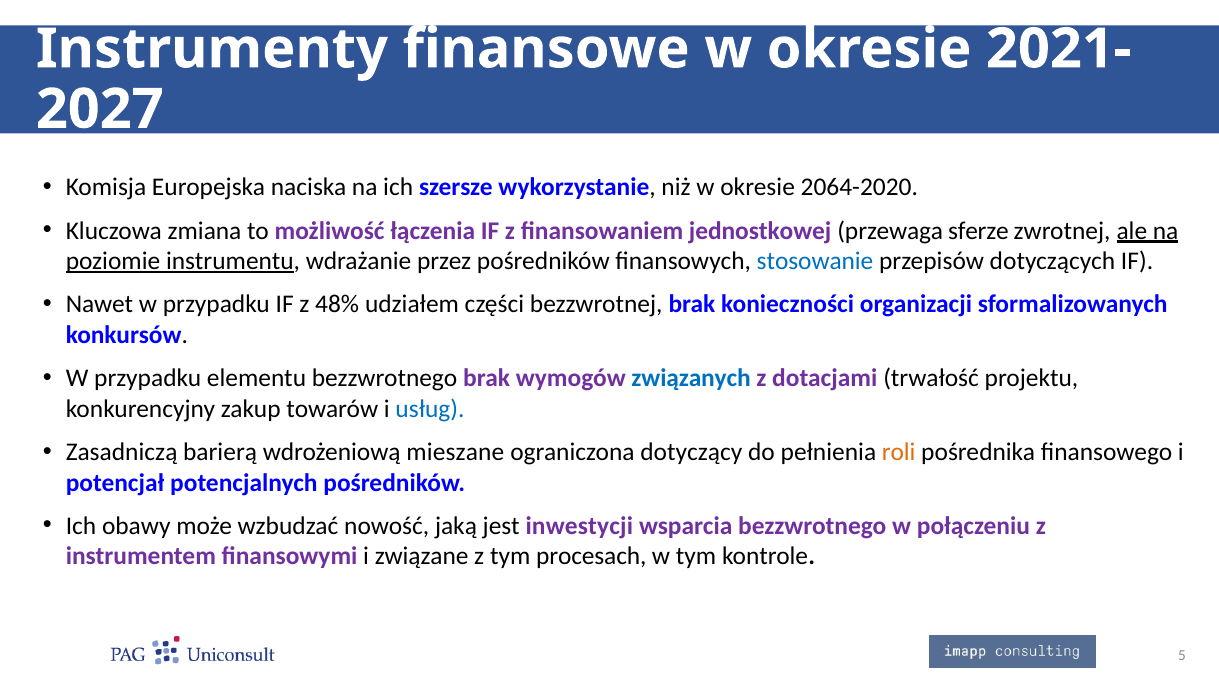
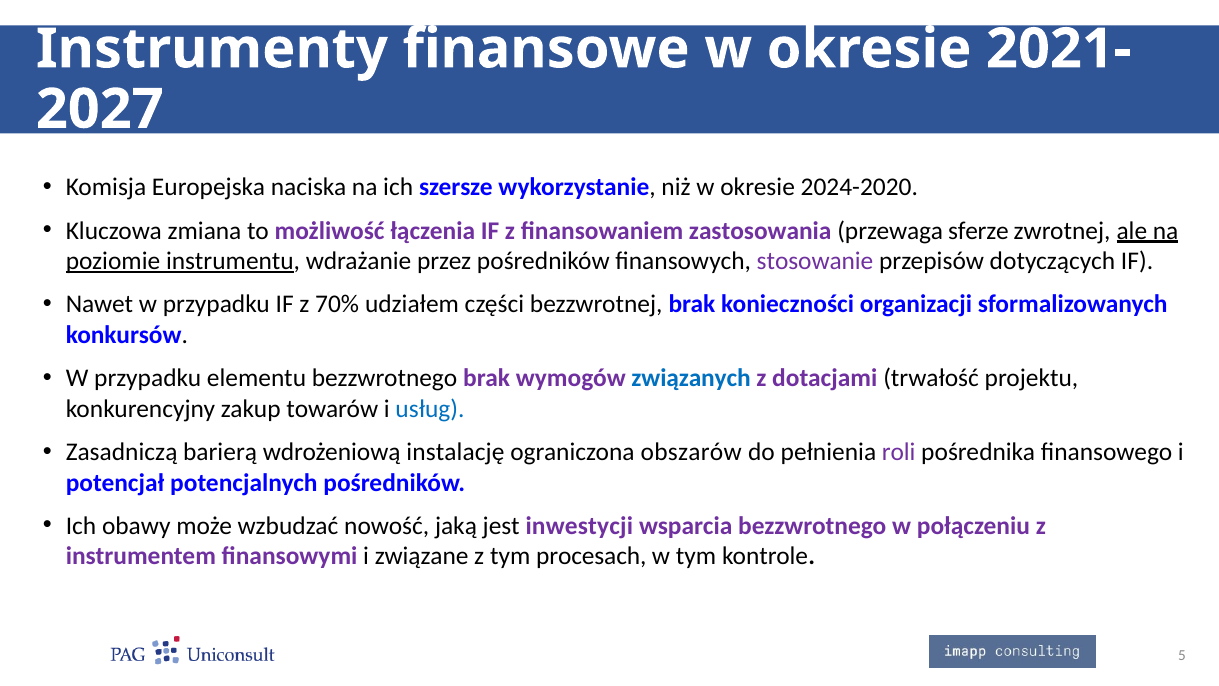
2064-2020: 2064-2020 -> 2024-2020
jednostkowej: jednostkowej -> zastosowania
stosowanie colour: blue -> purple
48%: 48% -> 70%
mieszane: mieszane -> instalację
dotyczący: dotyczący -> obszarów
roli colour: orange -> purple
